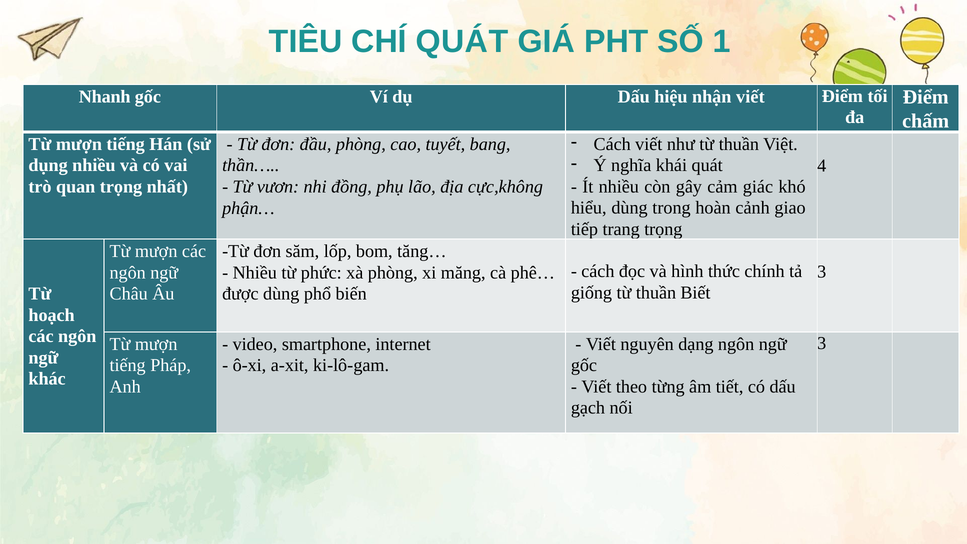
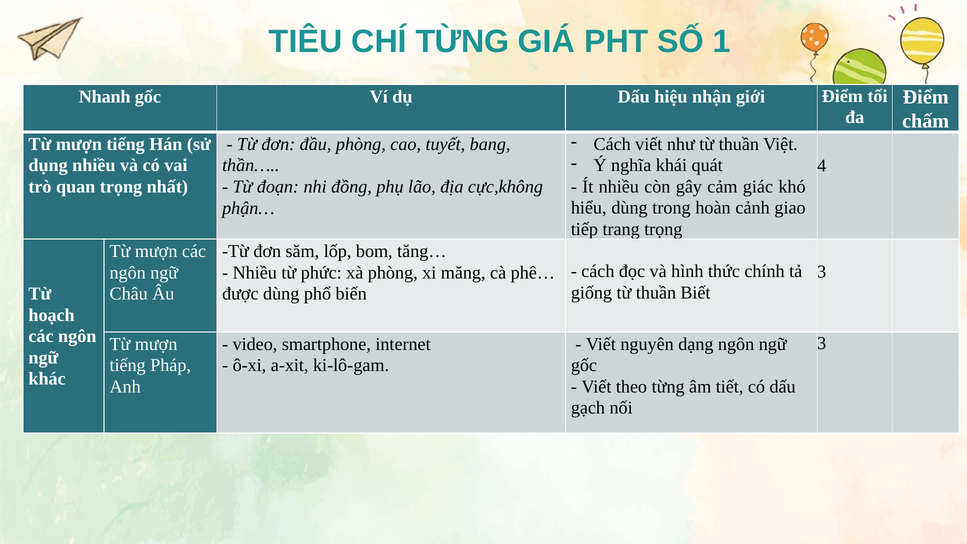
CHÍ QUÁT: QUÁT -> TỪNG
nhận viết: viết -> giới
vươn: vươn -> đoạn
